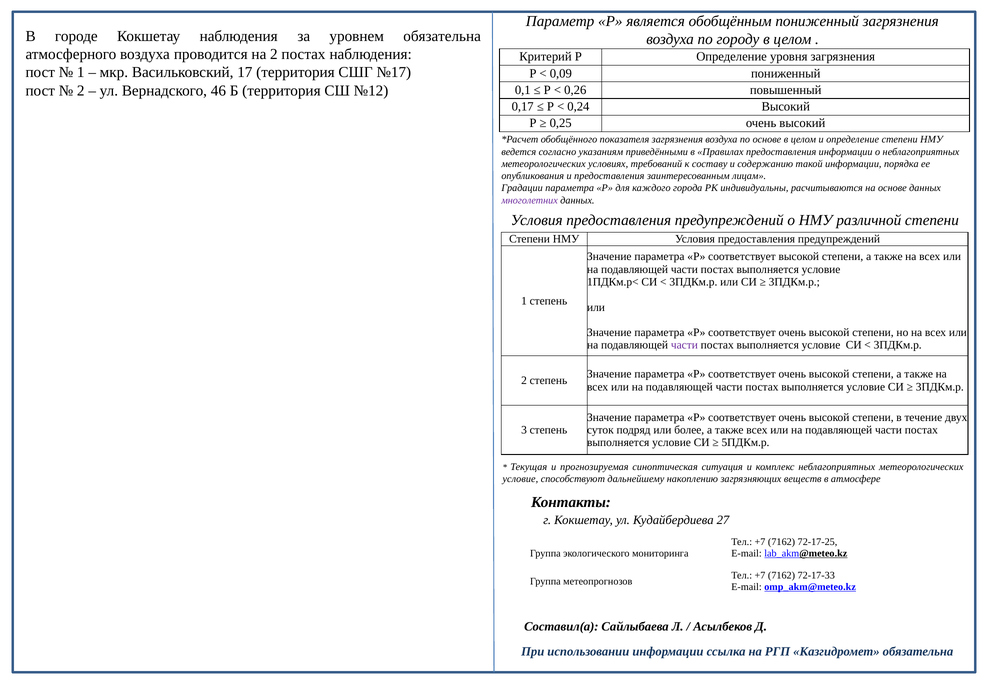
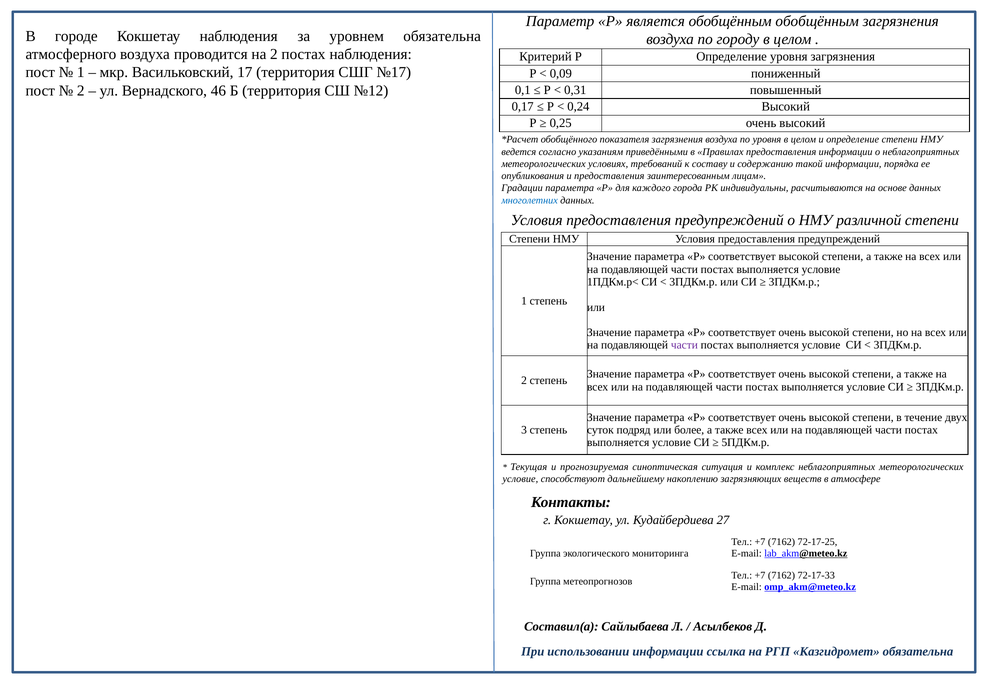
обобщённым пониженный: пониженный -> обобщённым
0,26: 0,26 -> 0,31
по основе: основе -> уровня
многолетних colour: purple -> blue
